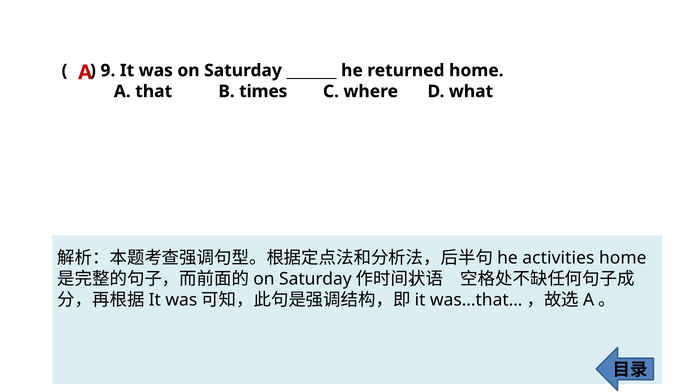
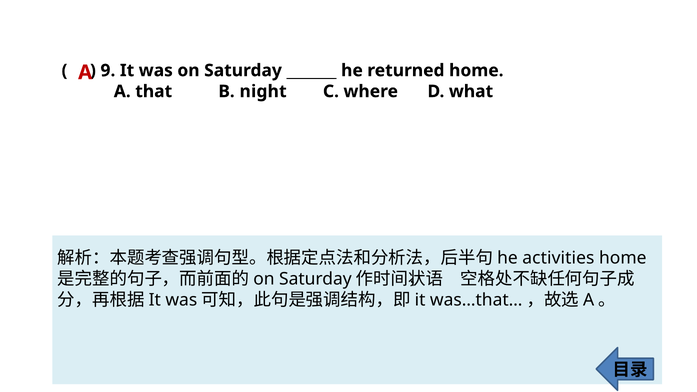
times: times -> night
